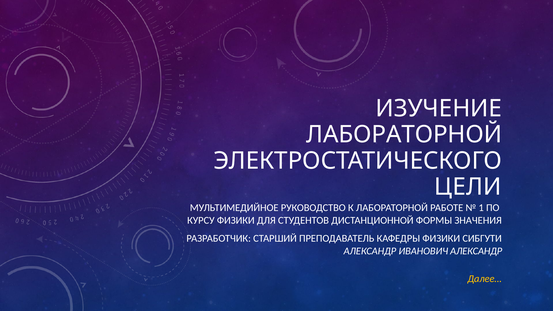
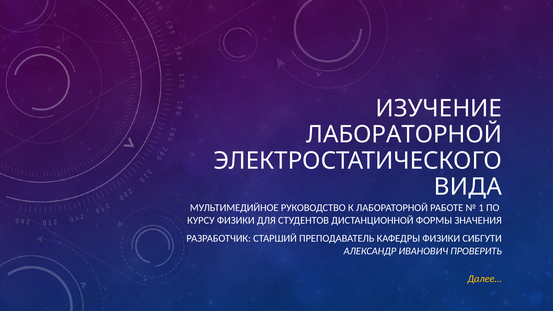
ЦЕЛИ: ЦЕЛИ -> ВИДА
ИВАНОВИЧ АЛЕКСАНДР: АЛЕКСАНДР -> ПРОВЕРИТЬ
